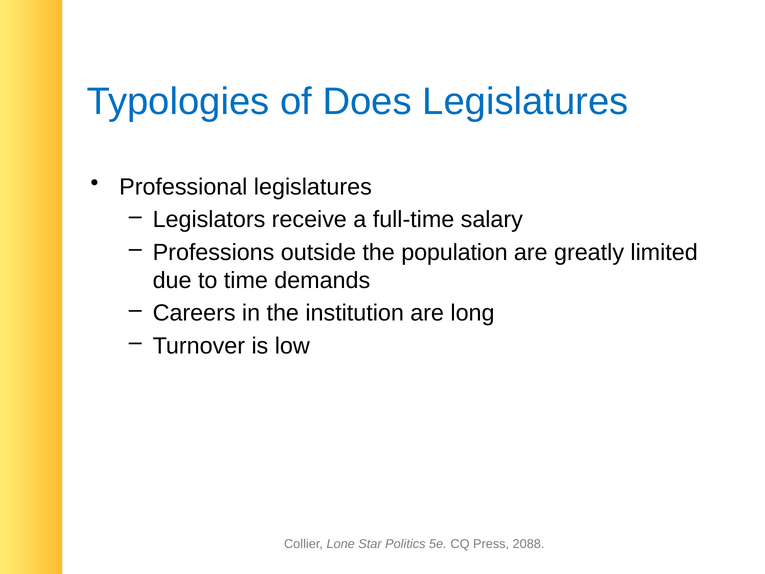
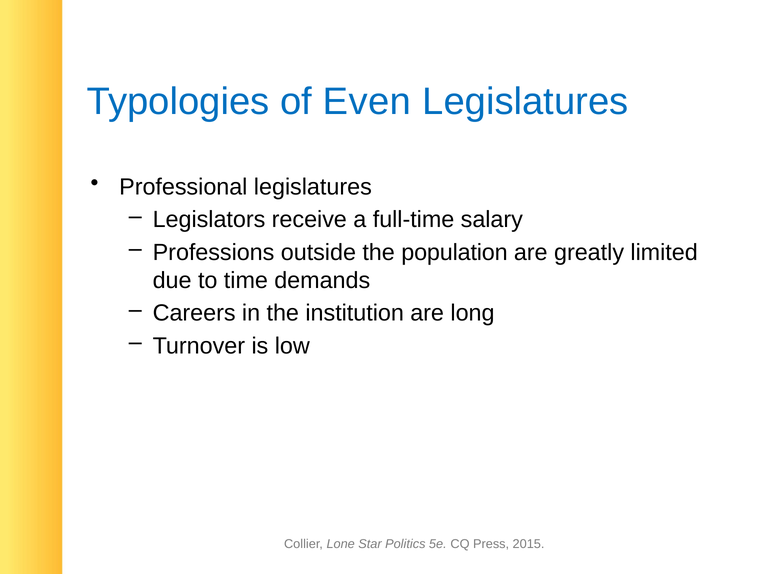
Does: Does -> Even
2088: 2088 -> 2015
